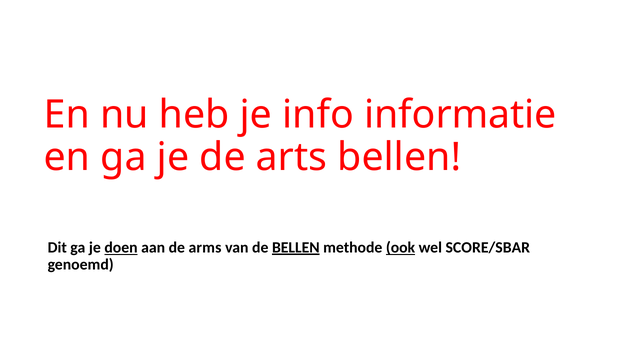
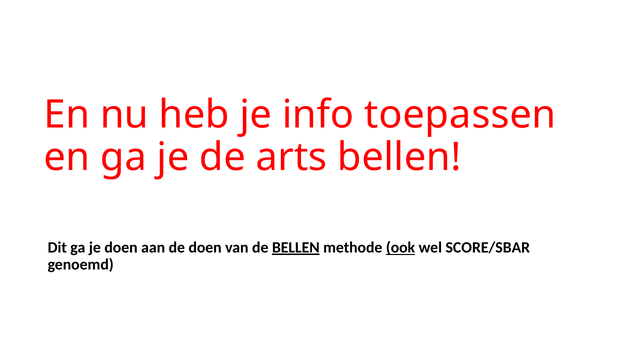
informatie: informatie -> toepassen
doen at (121, 248) underline: present -> none
de arms: arms -> doen
